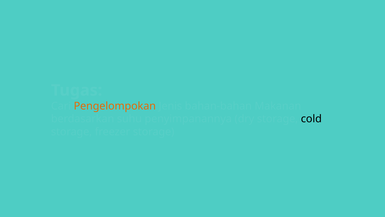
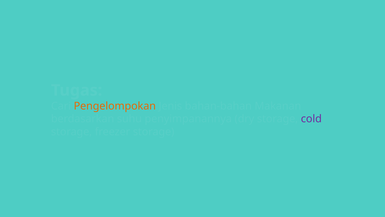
cold colour: black -> purple
